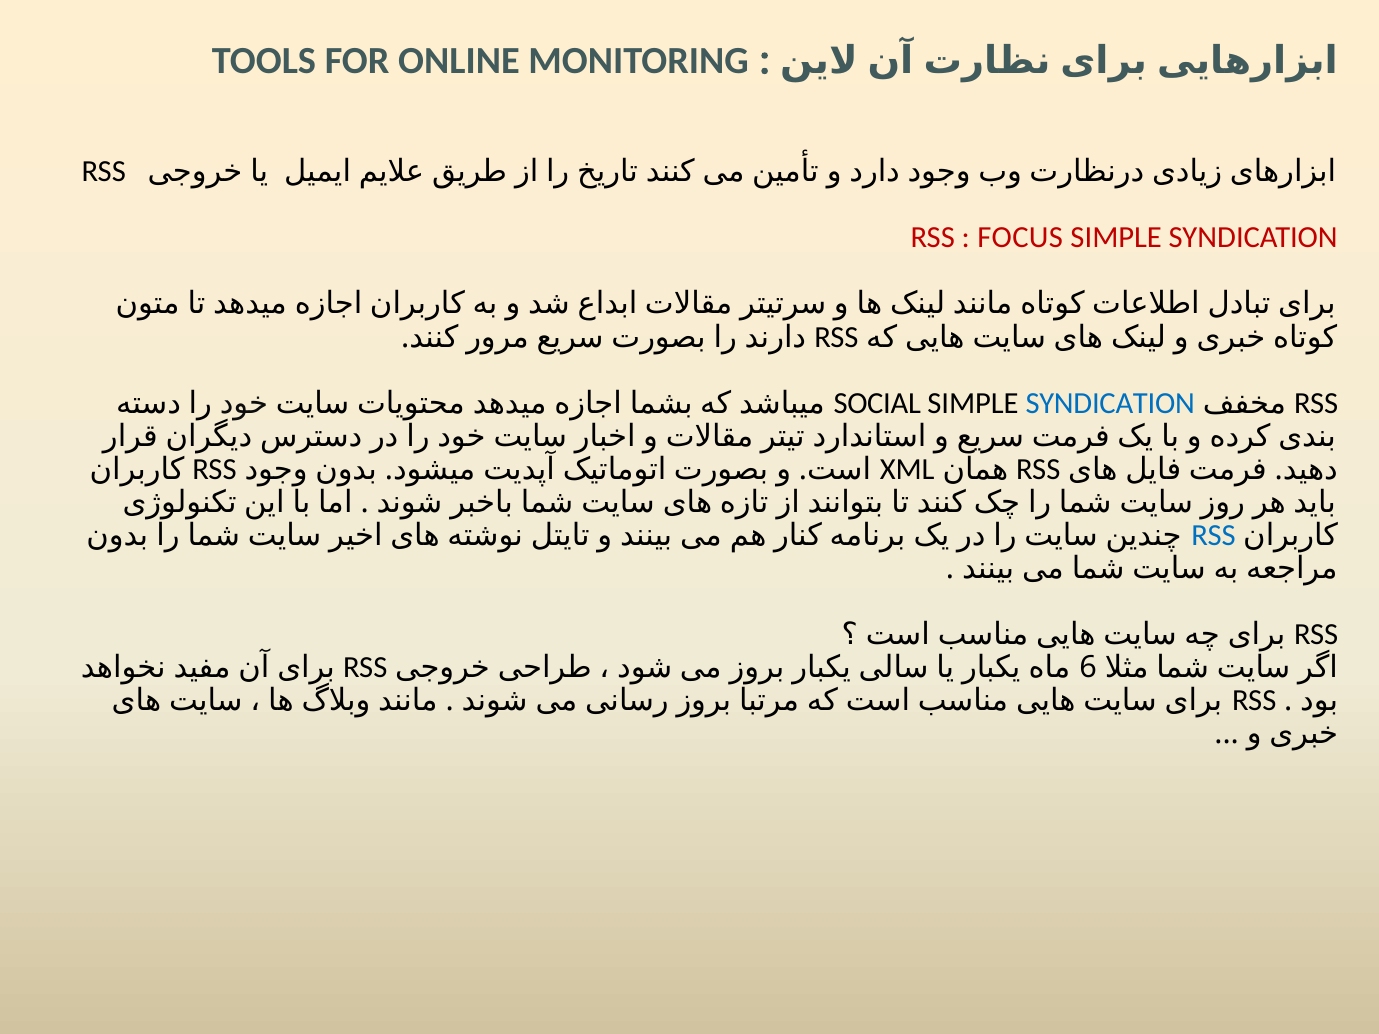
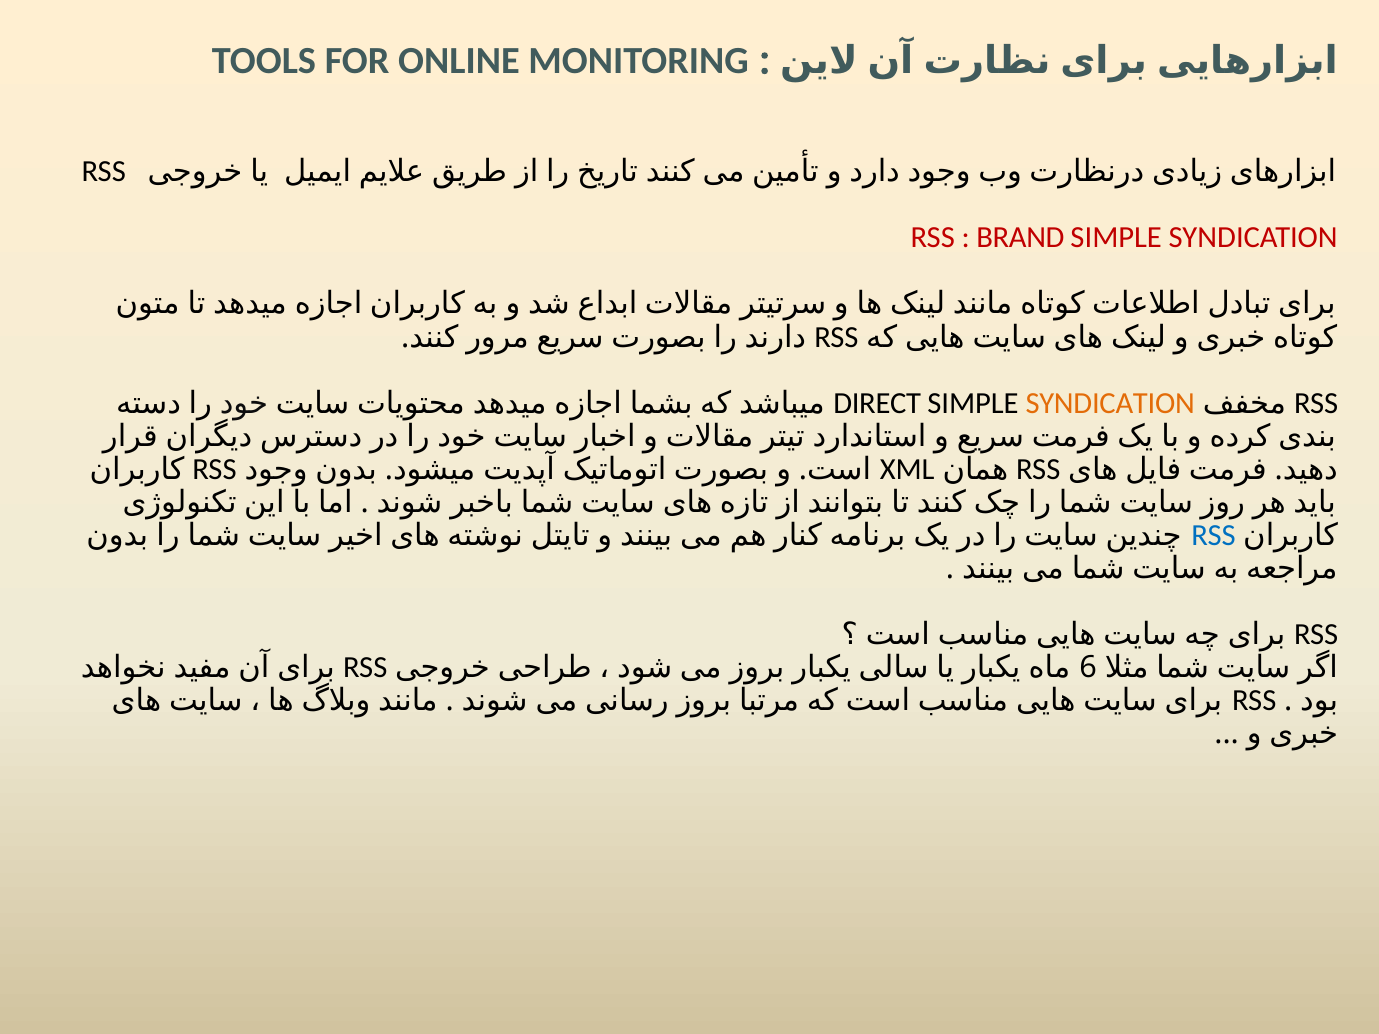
FOCUS: FOCUS -> BRAND
SOCIAL: SOCIAL -> DIRECT
SYNDICATION at (1110, 403) colour: blue -> orange
